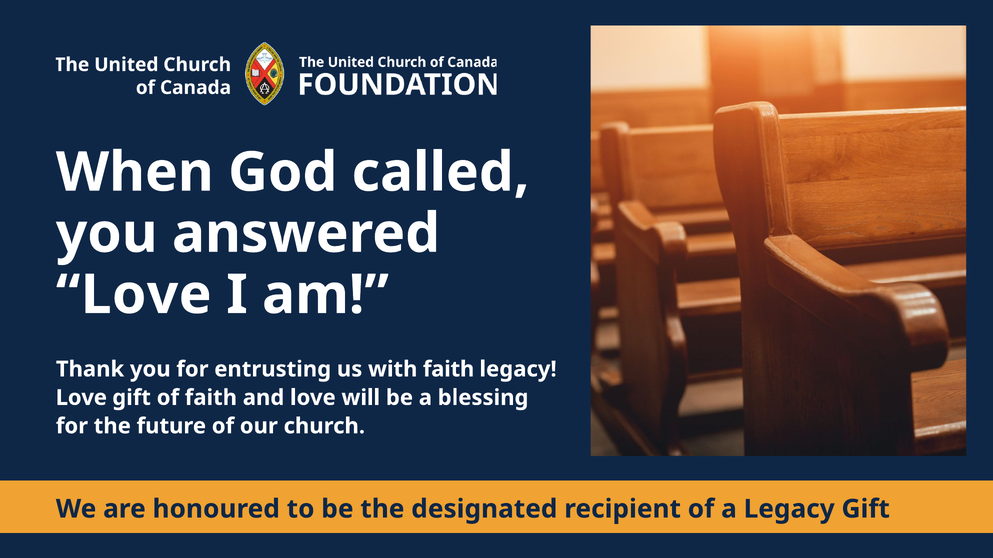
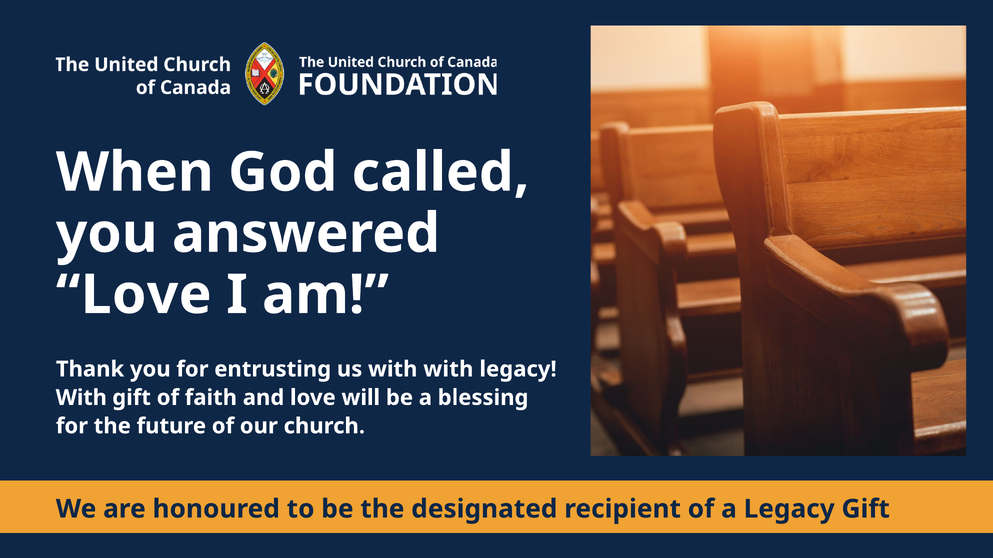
with faith: faith -> with
Love at (81, 398): Love -> With
